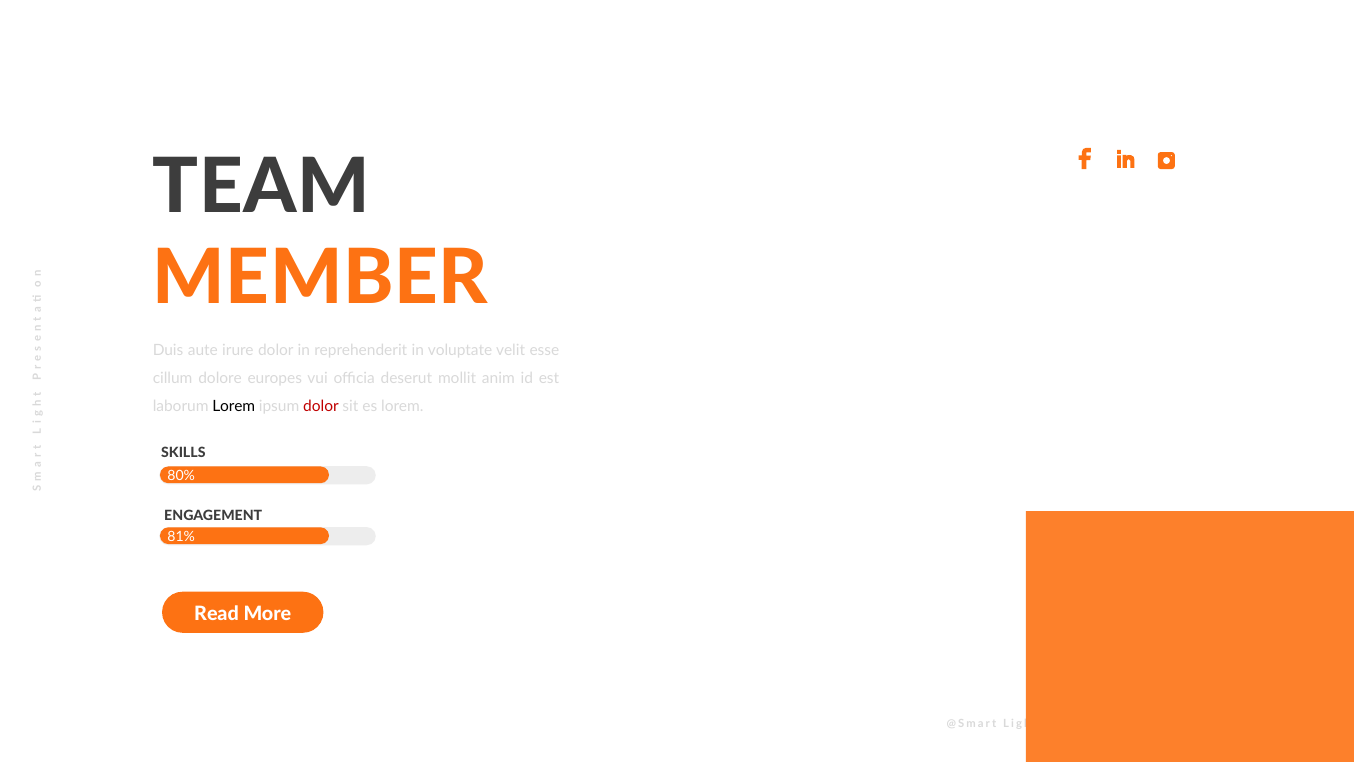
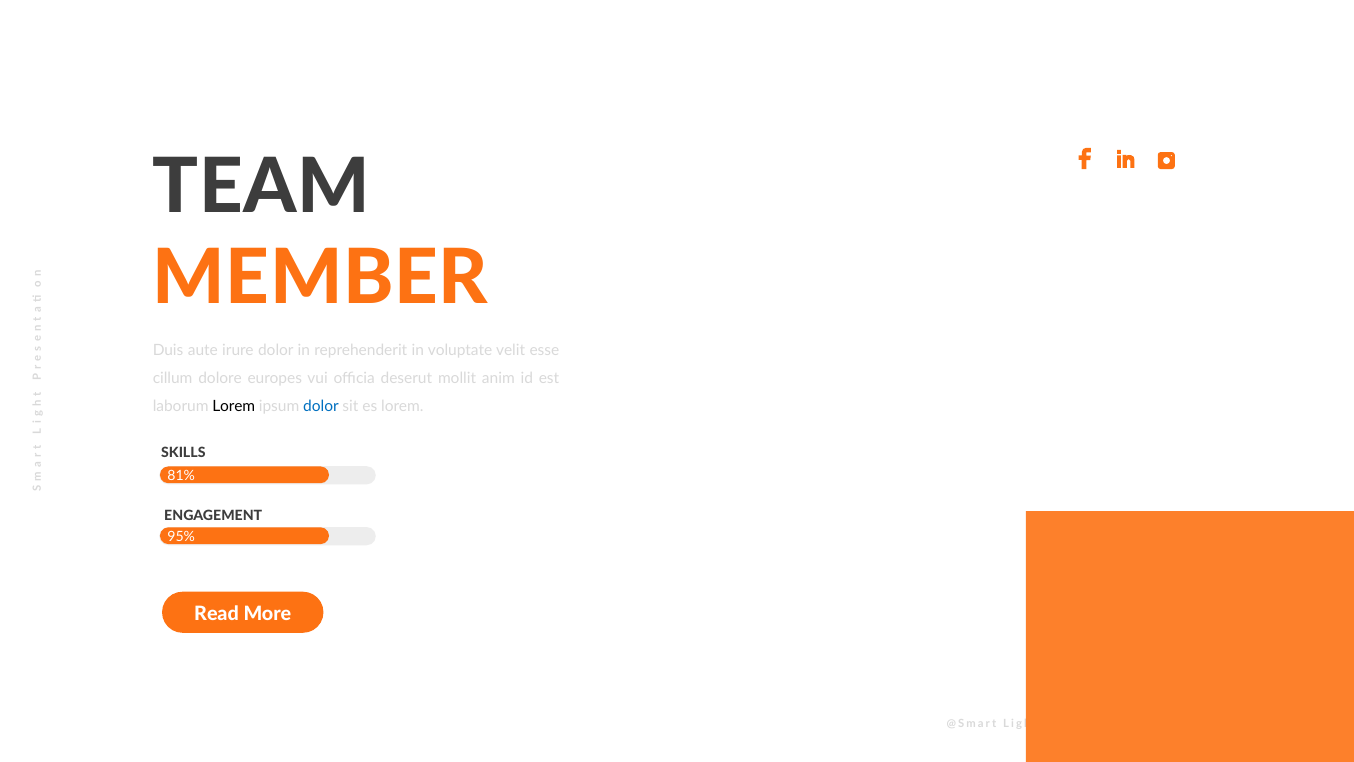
dolor at (321, 406) colour: red -> blue
80%: 80% -> 81%
81%: 81% -> 95%
